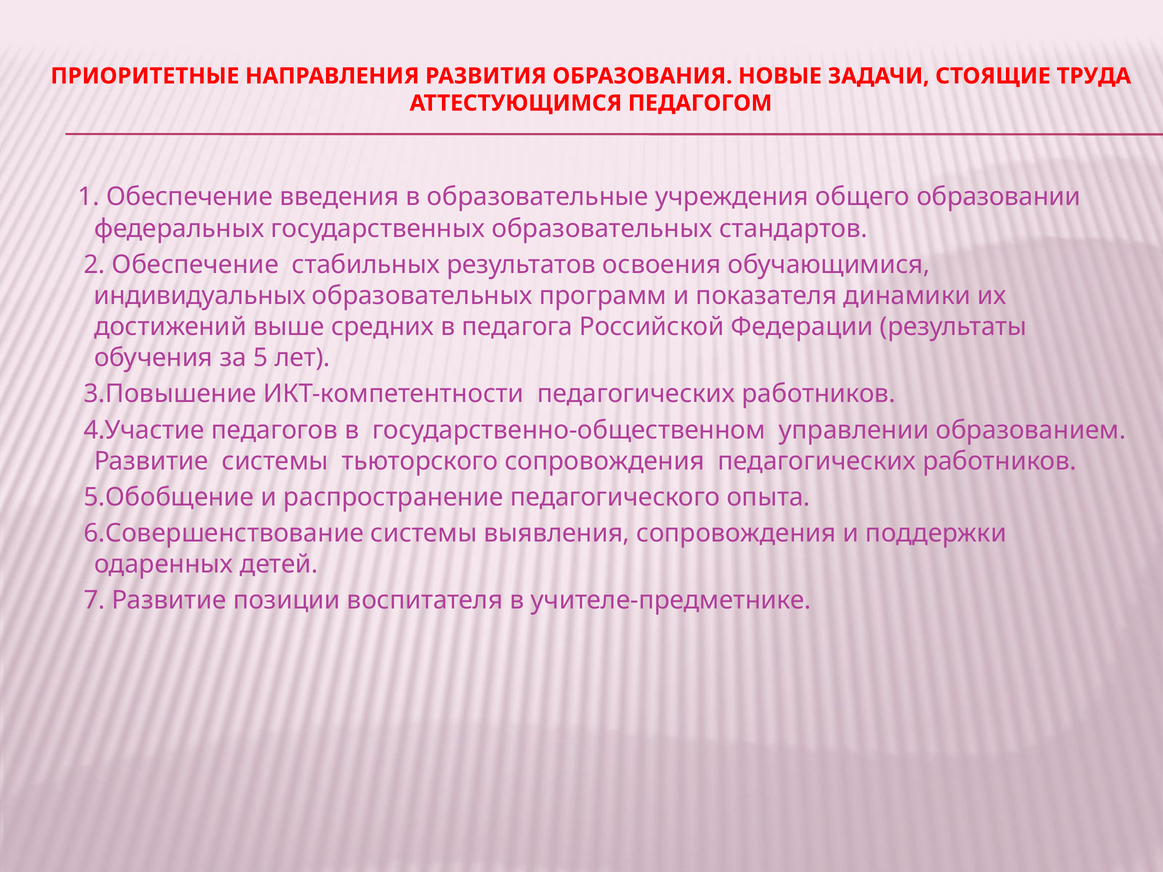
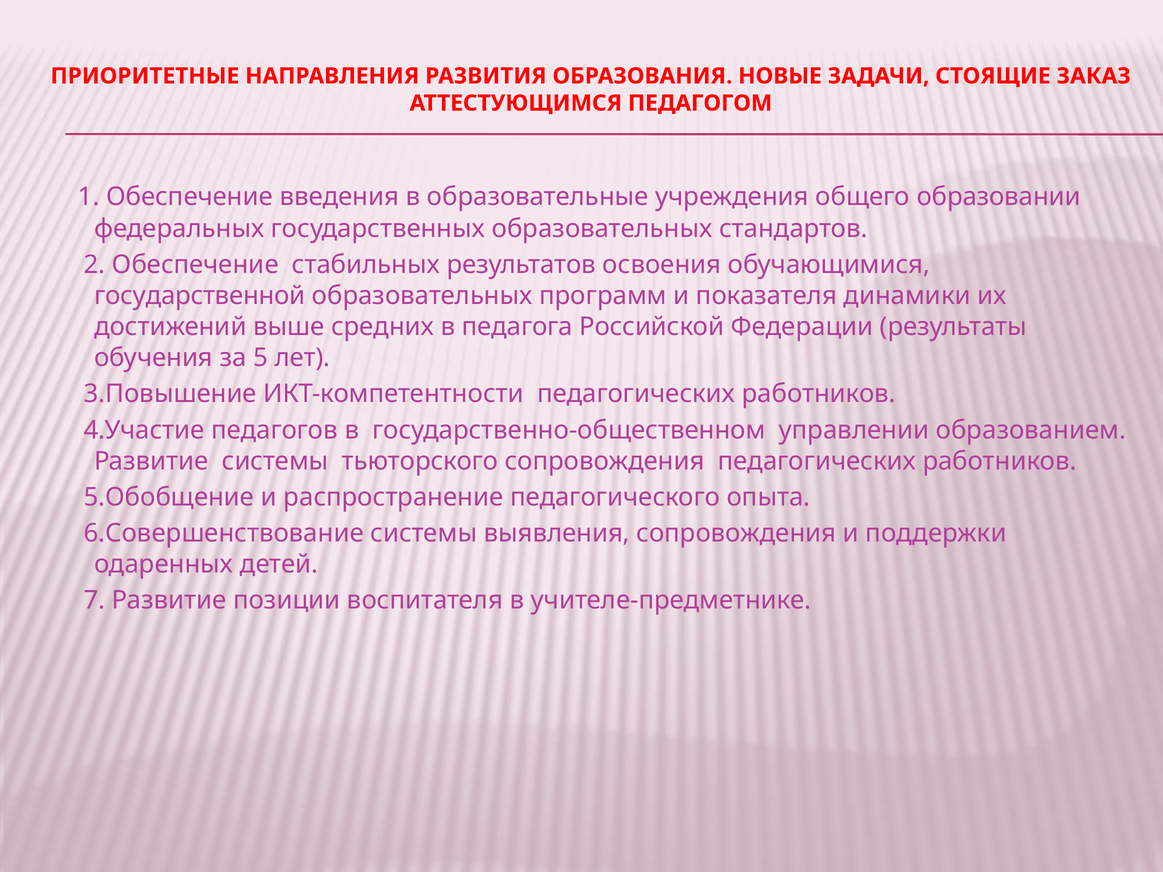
ТРУДА: ТРУДА -> ЗАКАЗ
индивидуальных: индивидуальных -> государственной
